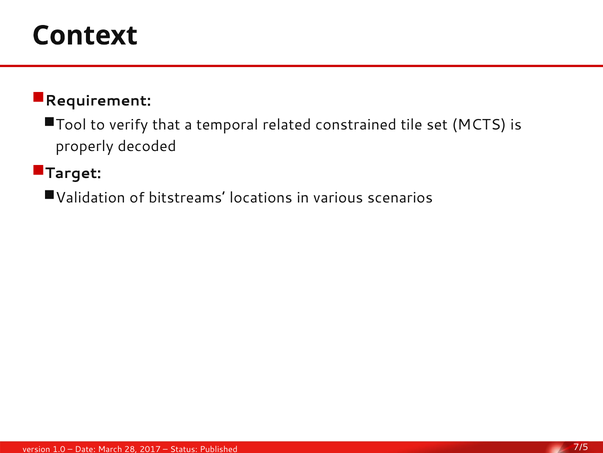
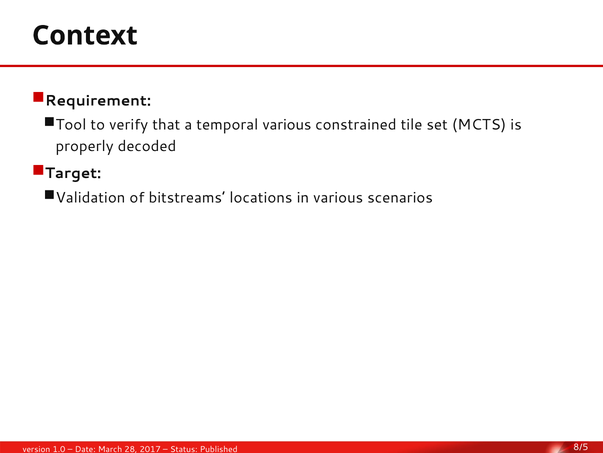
temporal related: related -> various
7/5: 7/5 -> 8/5
